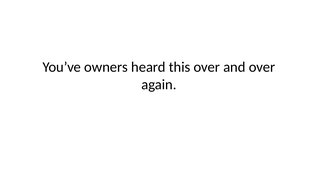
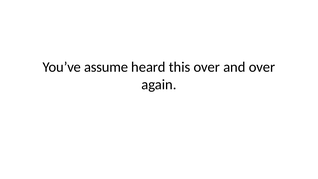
owners: owners -> assume
